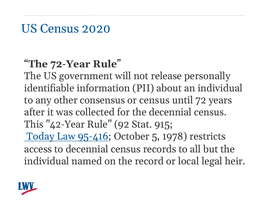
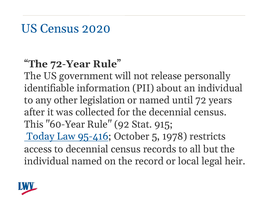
consensus: consensus -> legislation
or census: census -> named
42-Year: 42-Year -> 60-Year
